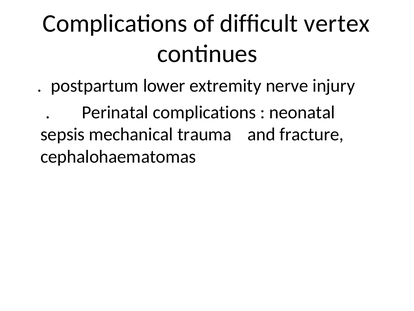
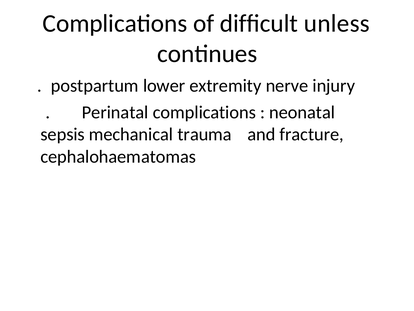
vertex: vertex -> unless
